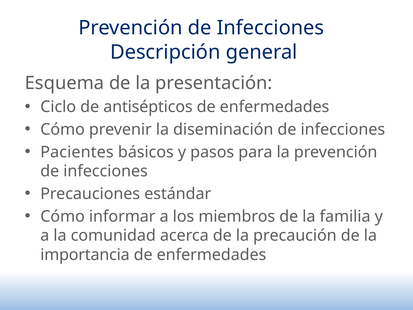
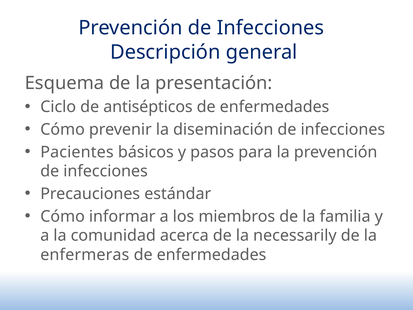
precaución: precaución -> necessarily
importancia: importancia -> enfermeras
